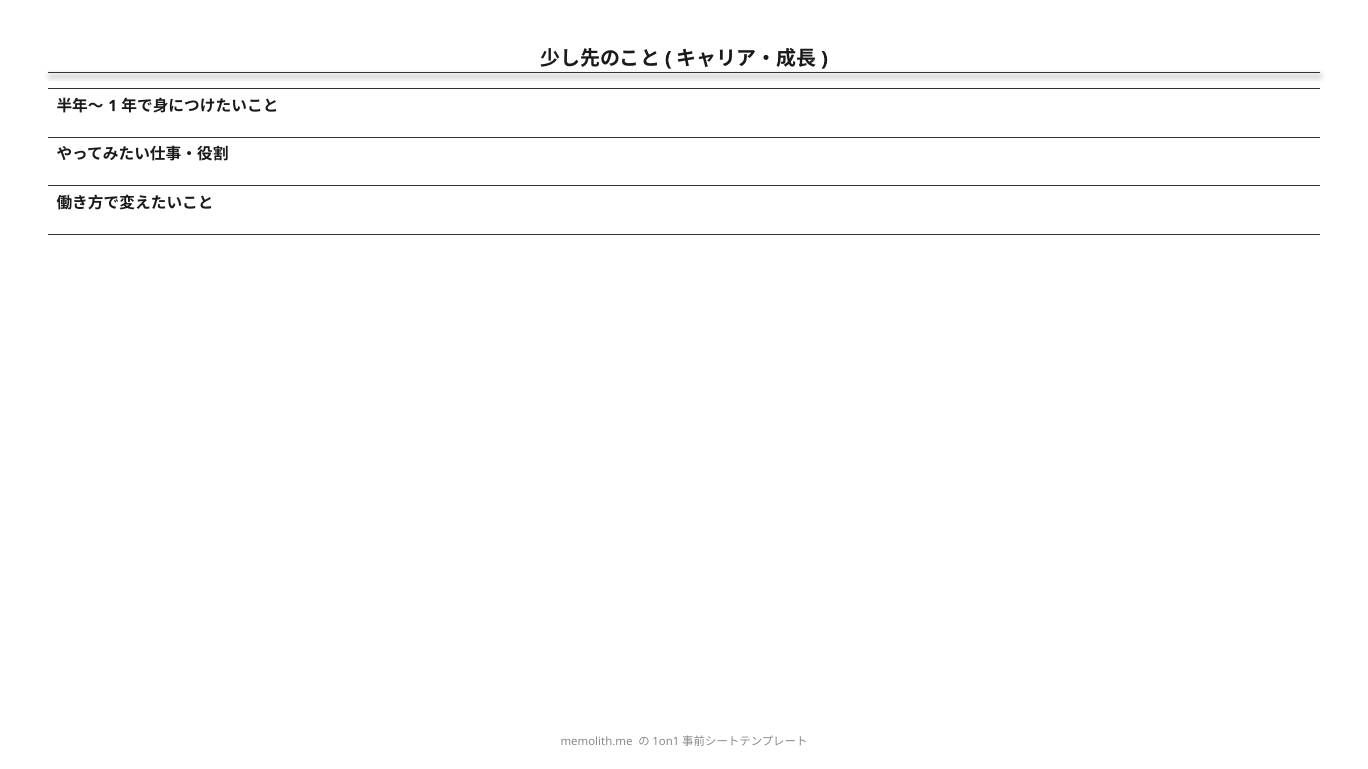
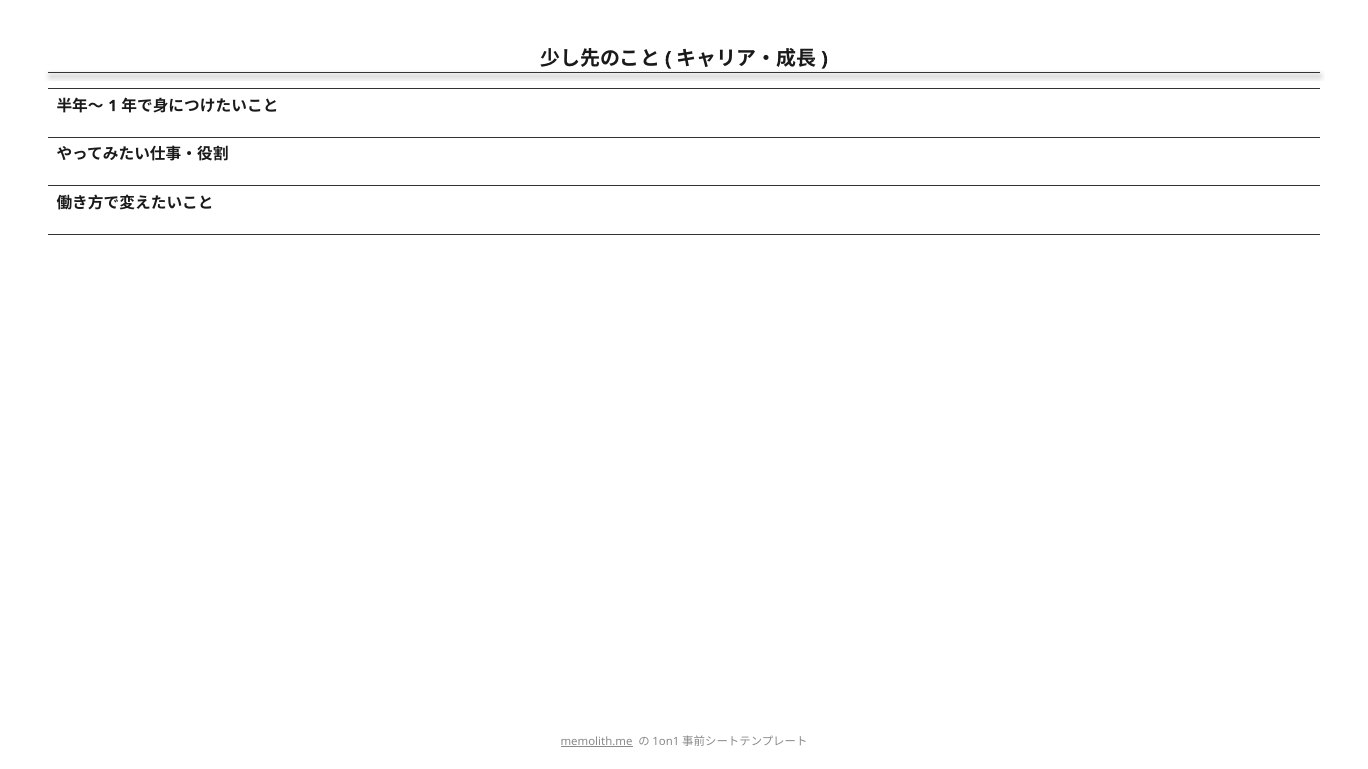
memolith.me underline: none -> present
